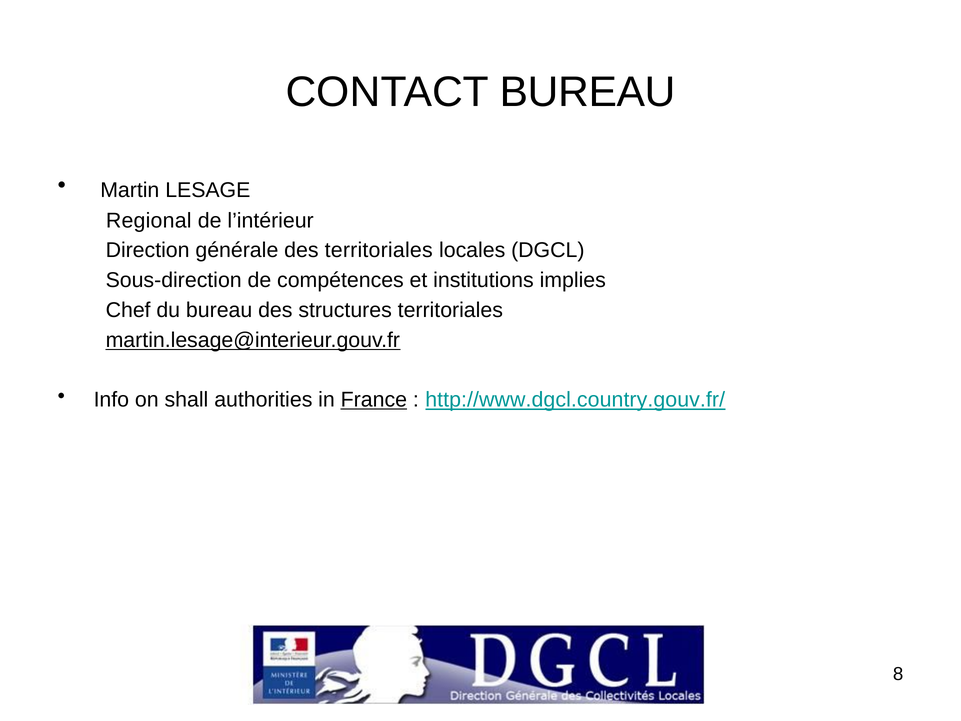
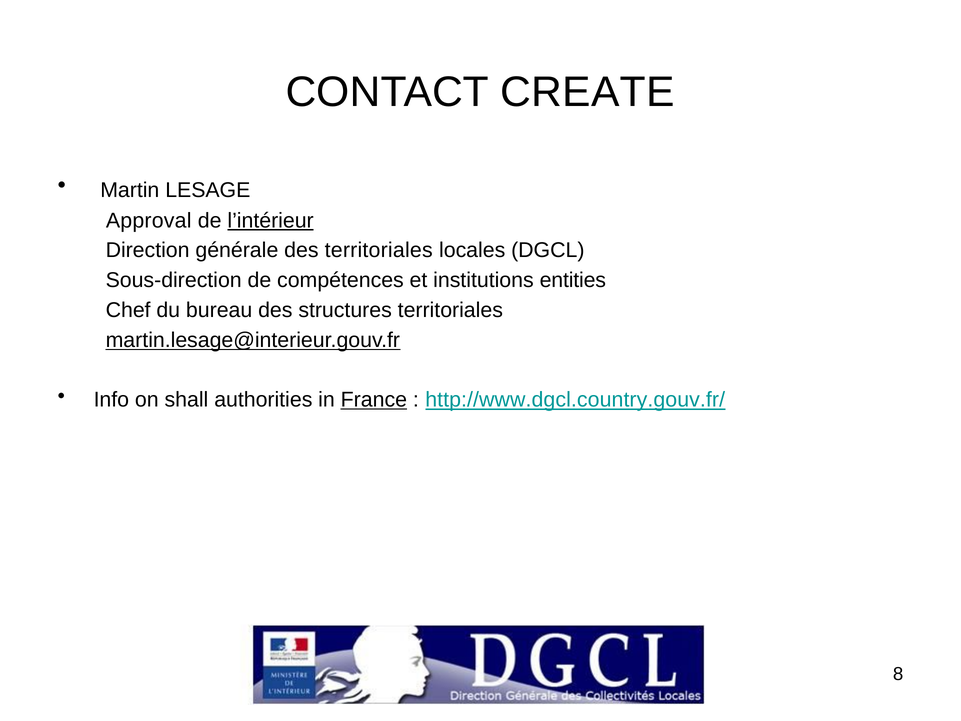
CONTACT BUREAU: BUREAU -> CREATE
Regional: Regional -> Approval
l’intérieur underline: none -> present
implies: implies -> entities
